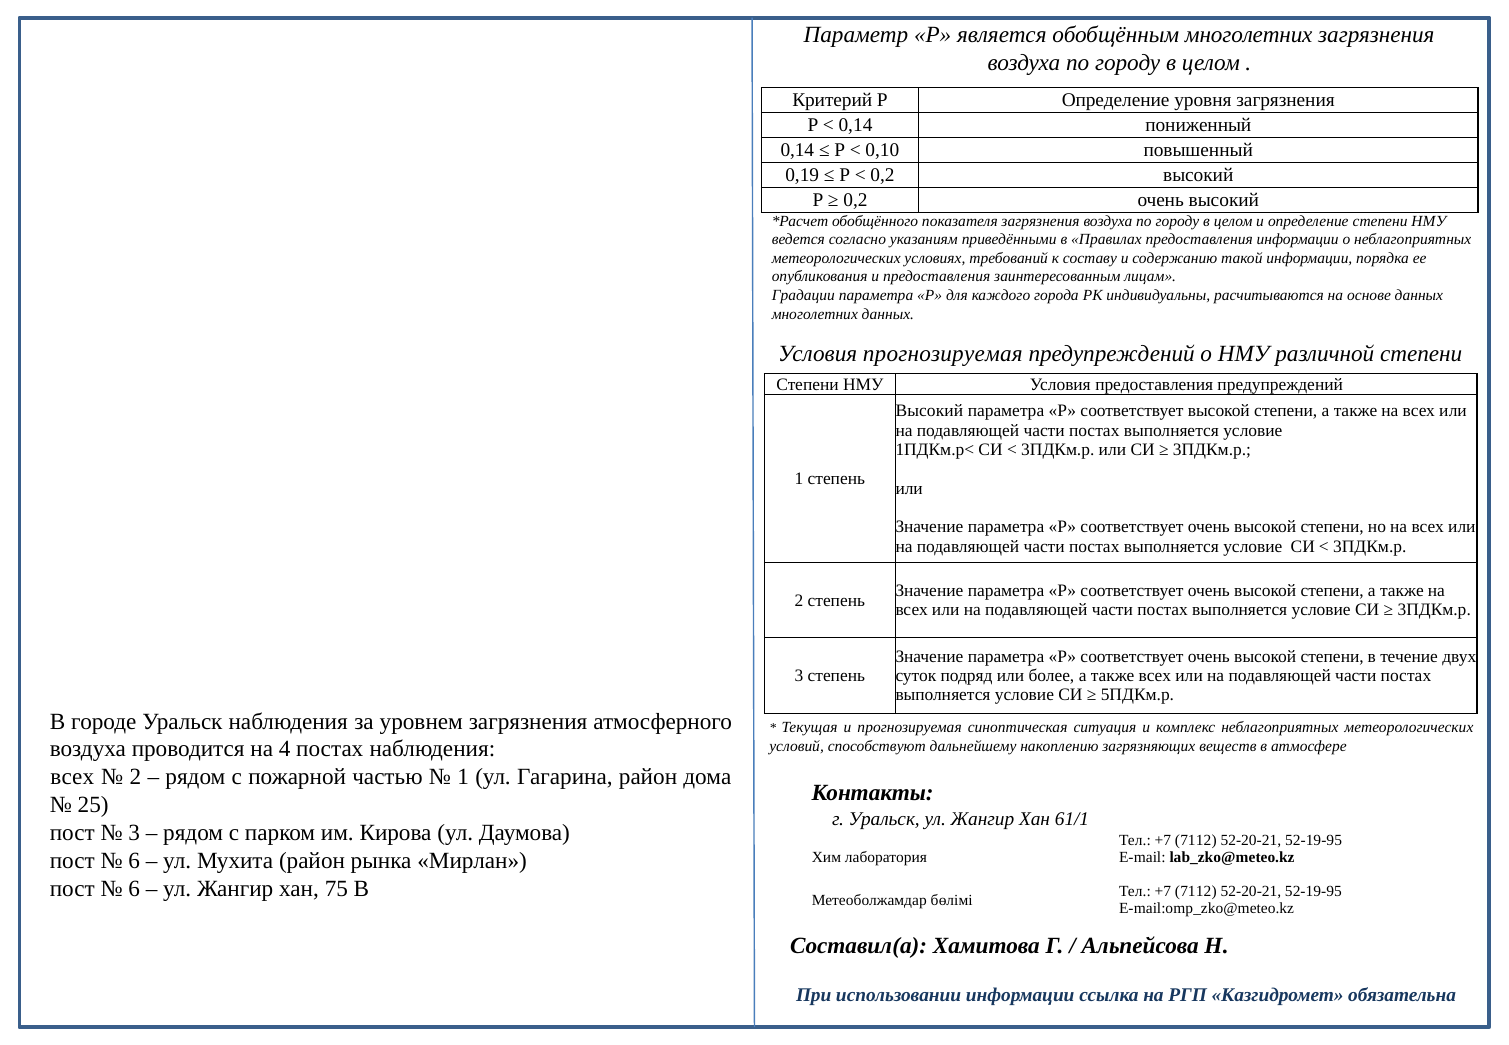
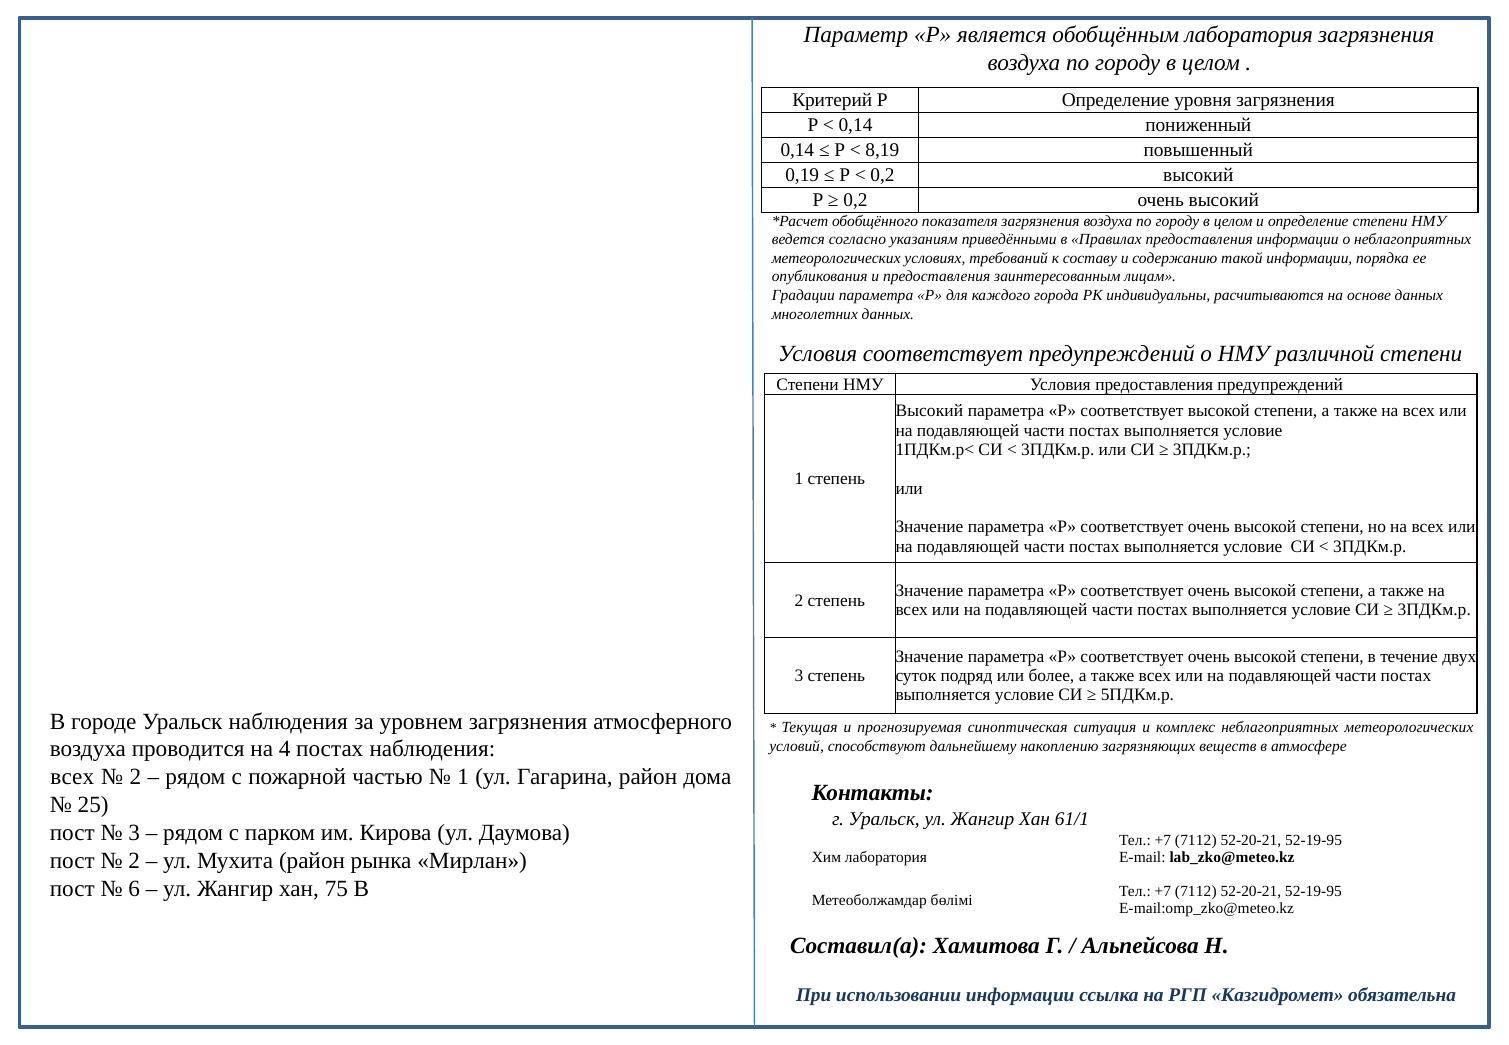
обобщённым многолетних: многолетних -> лаборатория
0,10: 0,10 -> 8,19
Условия прогнозируемая: прогнозируемая -> соответствует
6 at (134, 860): 6 -> 2
